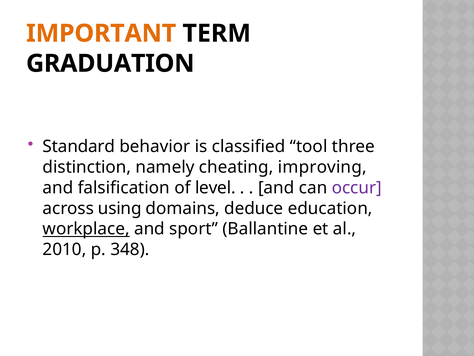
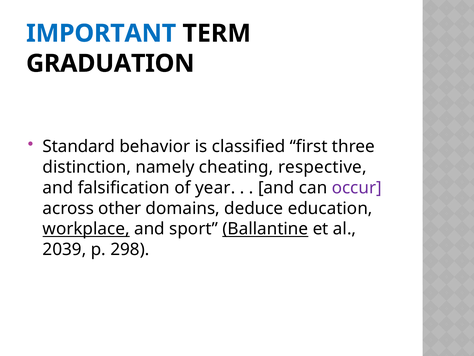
IMPORTANT colour: orange -> blue
tool: tool -> first
improving: improving -> respective
level: level -> year
using: using -> other
Ballantine underline: none -> present
2010: 2010 -> 2039
348: 348 -> 298
